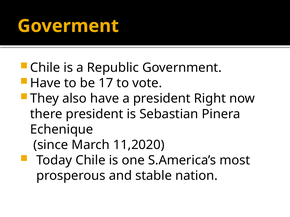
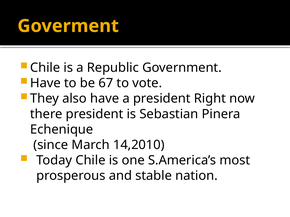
17: 17 -> 67
11,2020: 11,2020 -> 14,2010
